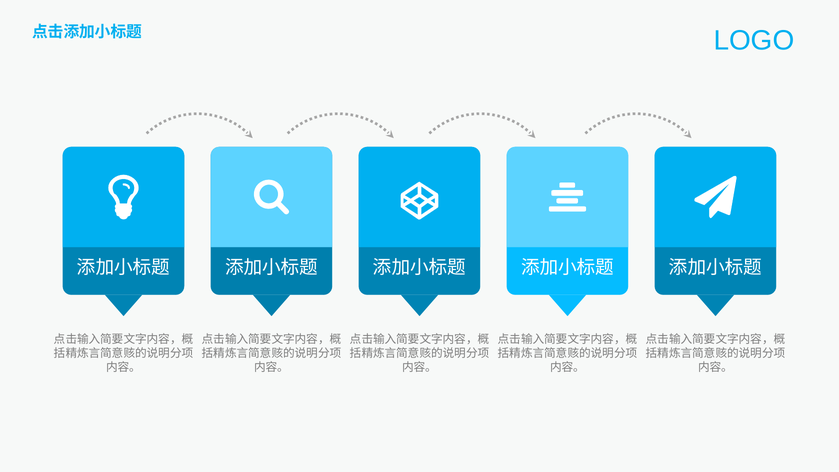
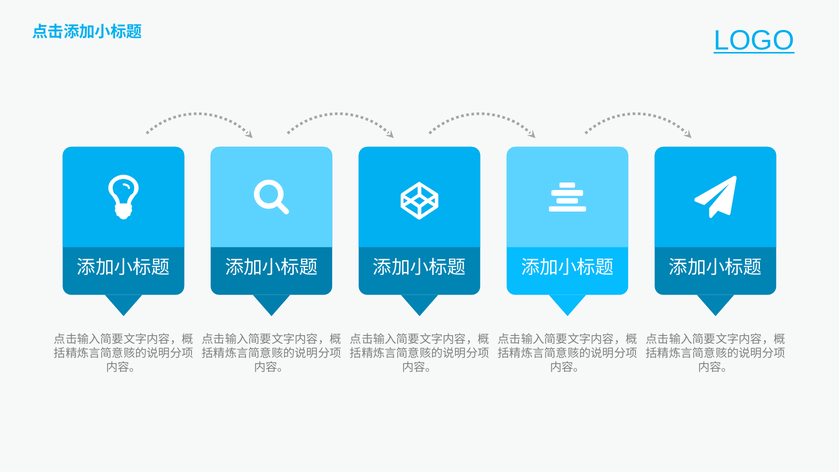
LOGO underline: none -> present
